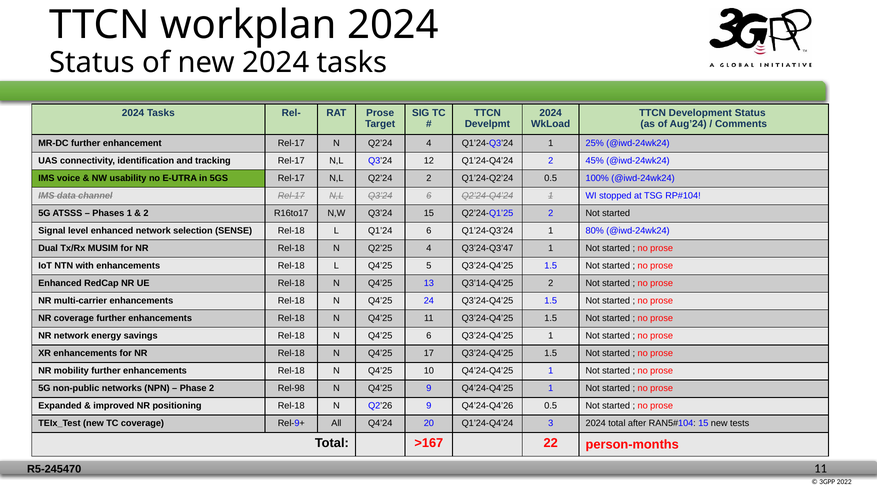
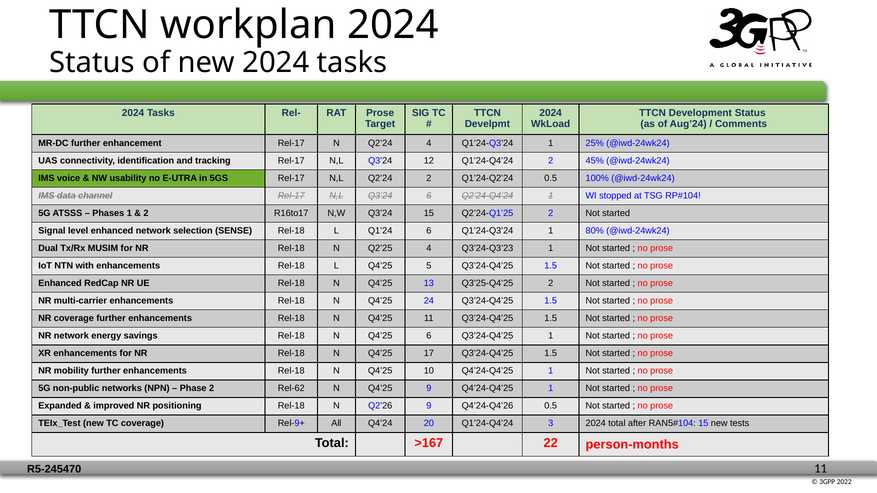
Q3’24-Q3’47: Q3’24-Q3’47 -> Q3’24-Q3’23
Q3’14-Q4’25: Q3’14-Q4’25 -> Q3’25-Q4’25
Rel-98: Rel-98 -> Rel-62
